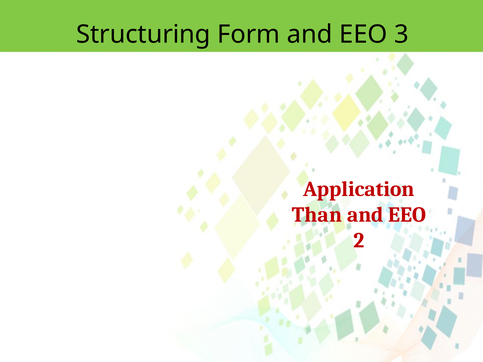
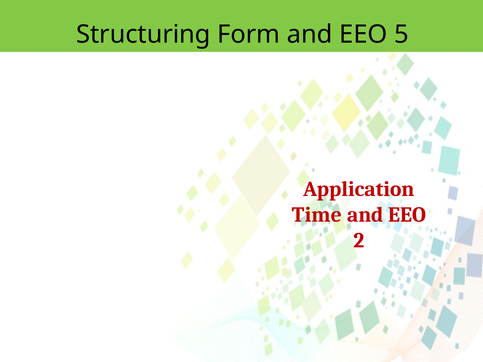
3: 3 -> 5
Than: Than -> Time
